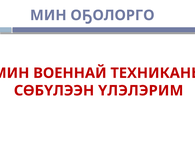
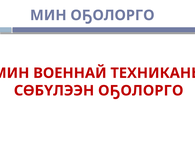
СӨБҮЛЭЭН ҮЛЭЛЭРИМ: ҮЛЭЛЭРИМ -> ОҔОЛОРГО
